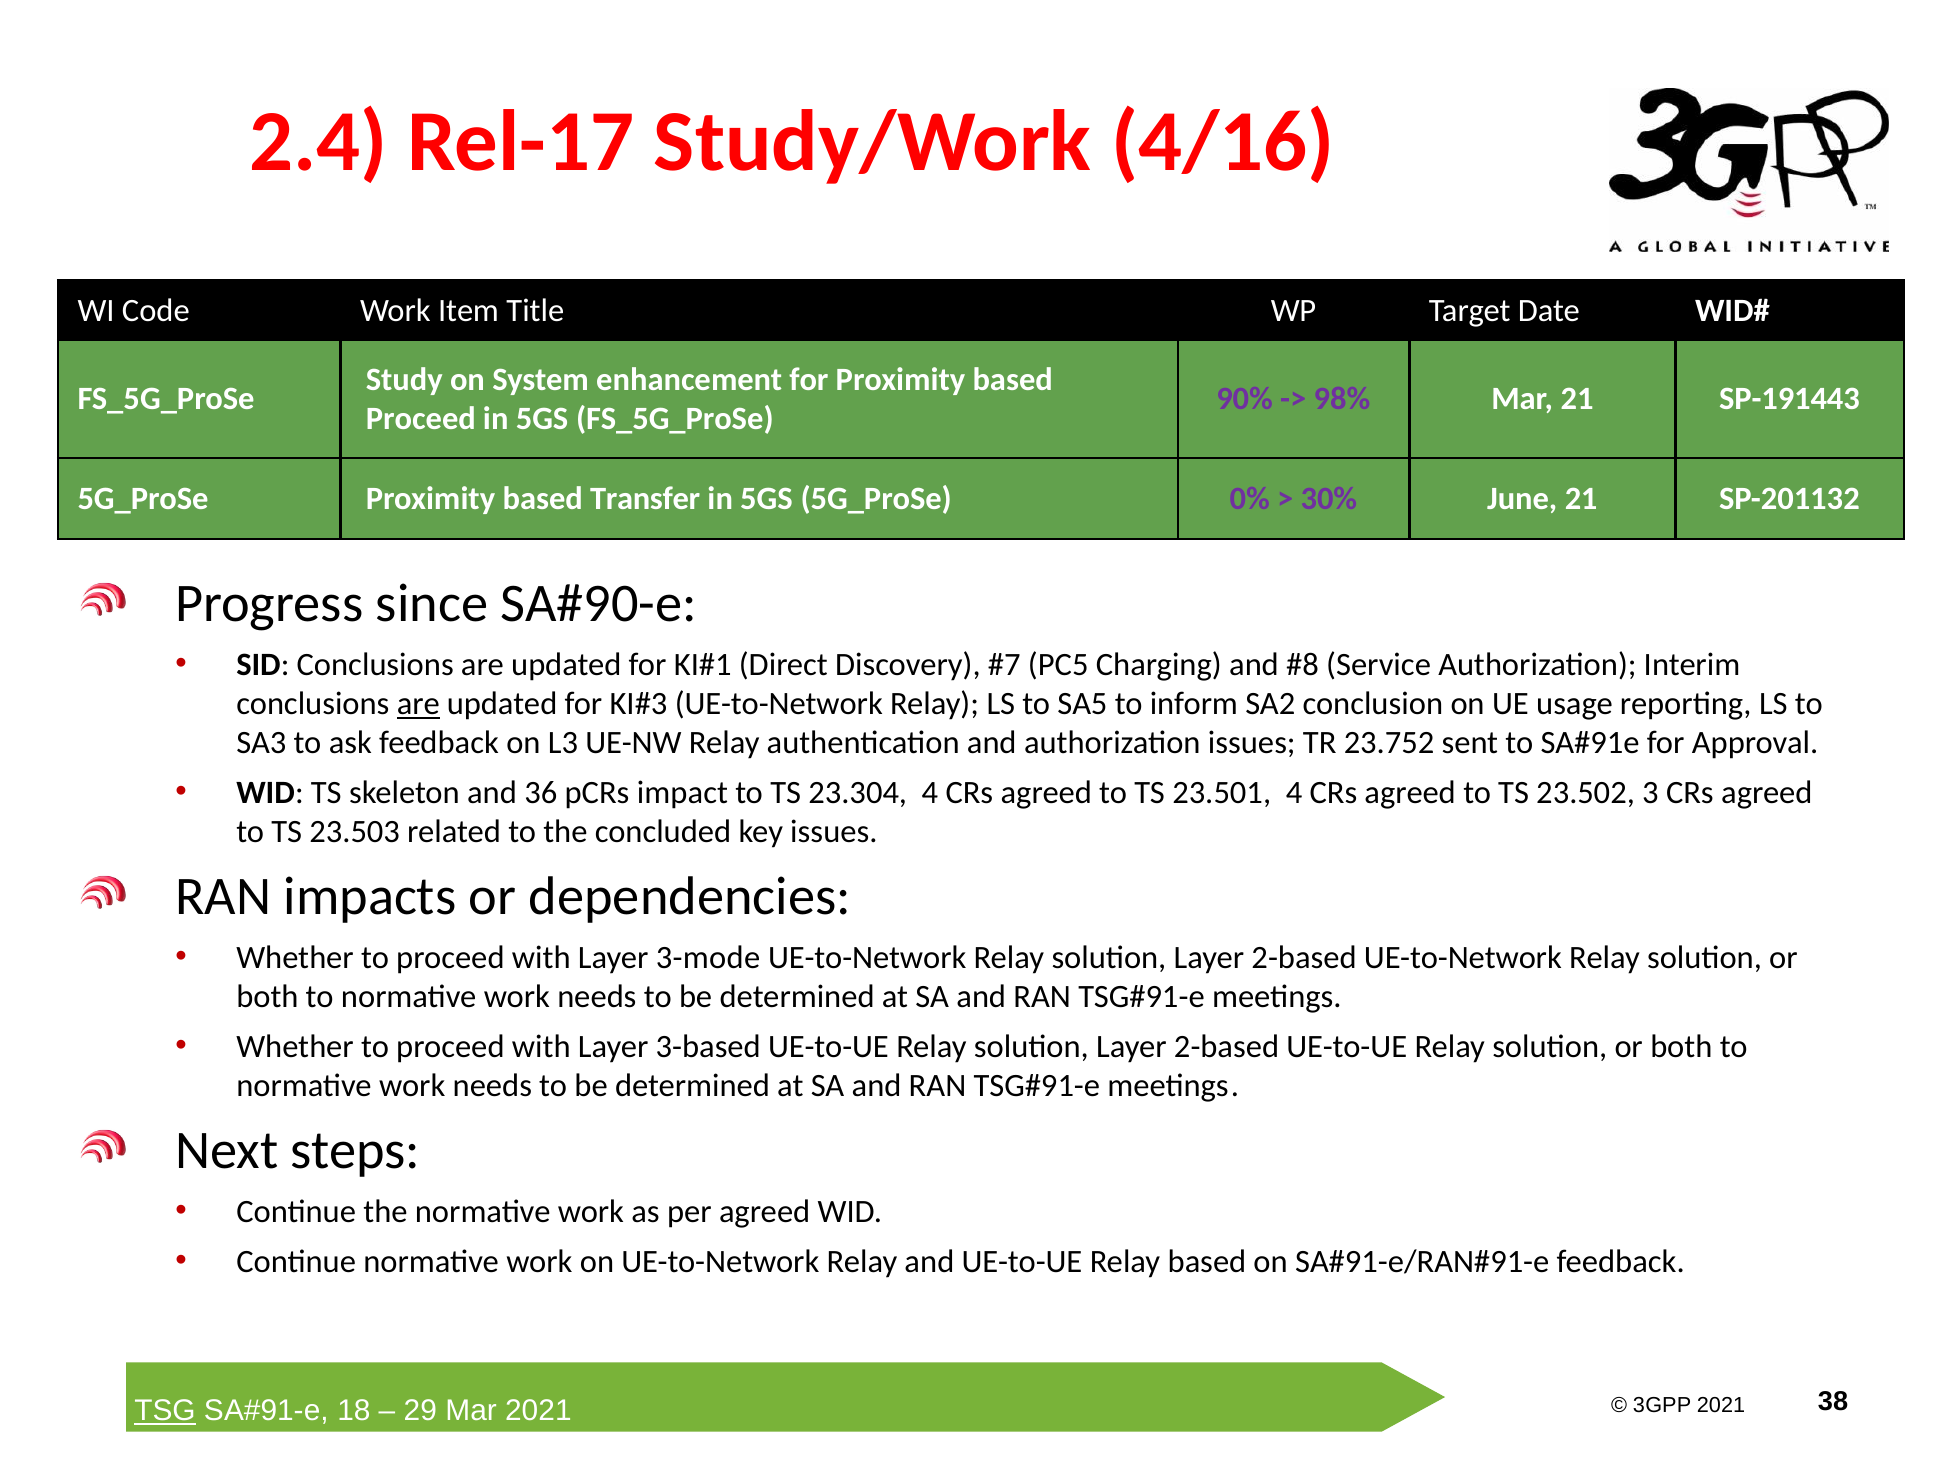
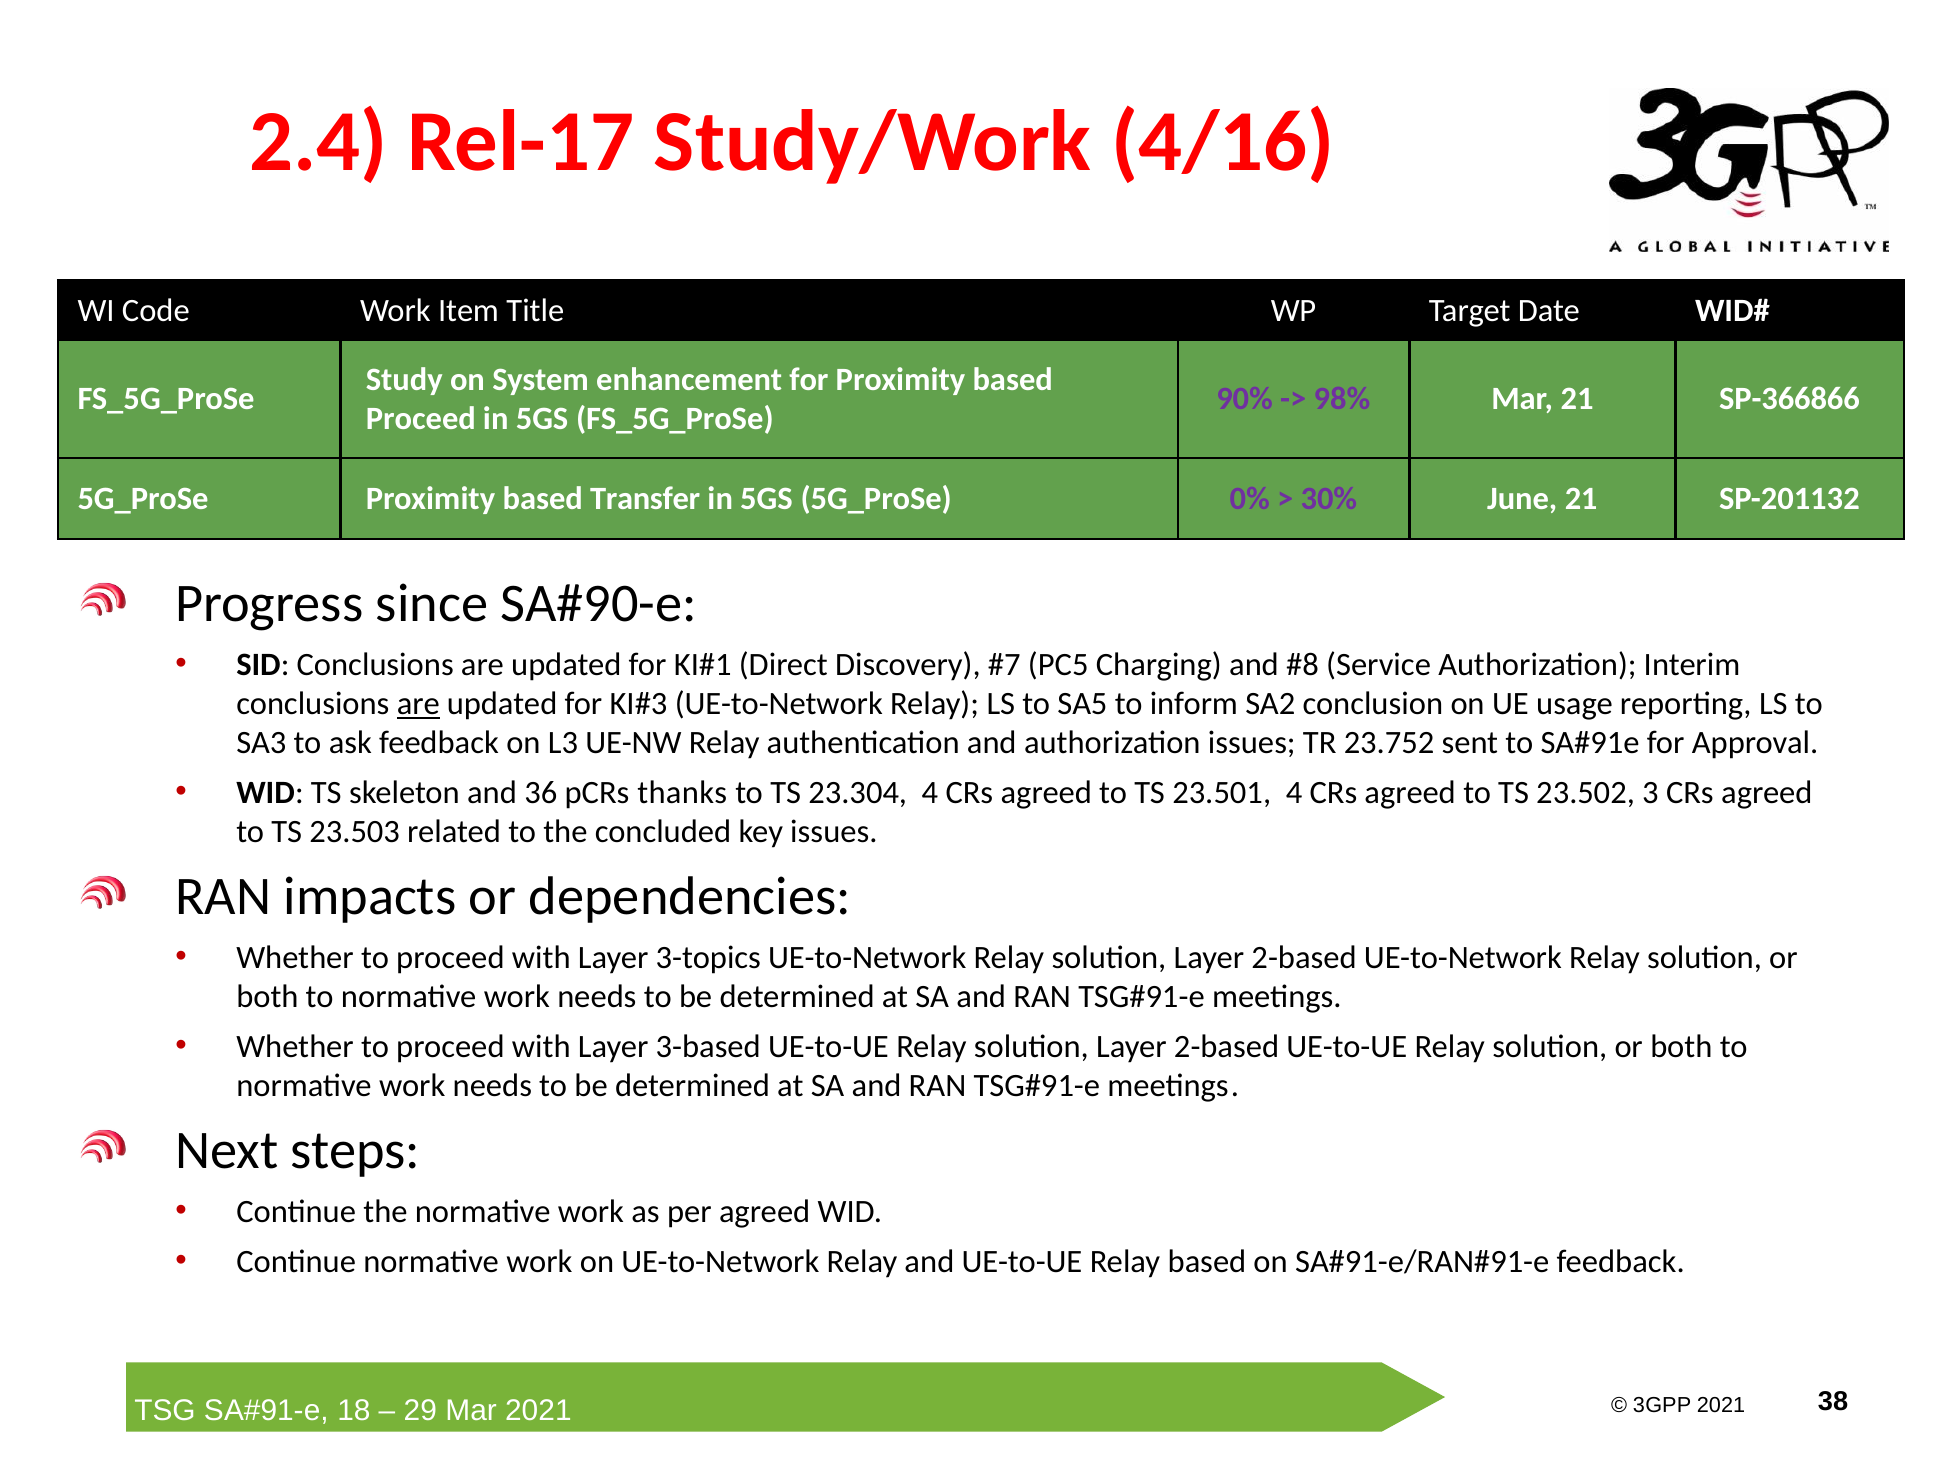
SP-191443: SP-191443 -> SP-366866
impact: impact -> thanks
3-mode: 3-mode -> 3-topics
TSG underline: present -> none
